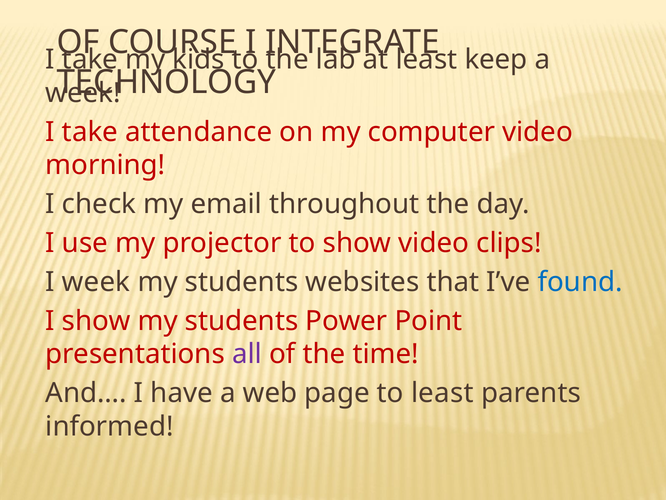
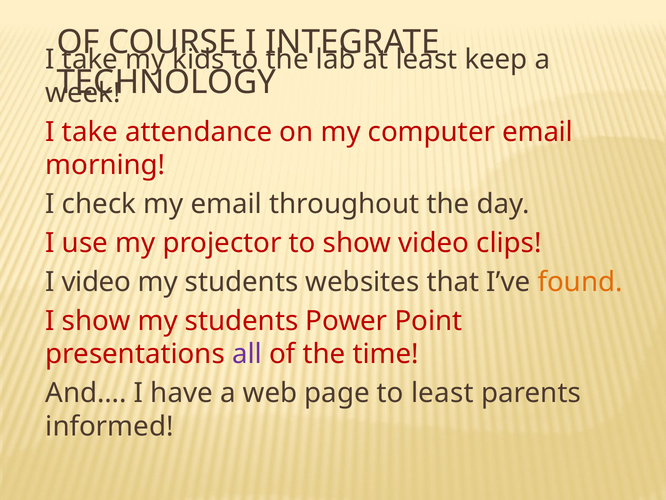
computer video: video -> email
I week: week -> video
found colour: blue -> orange
